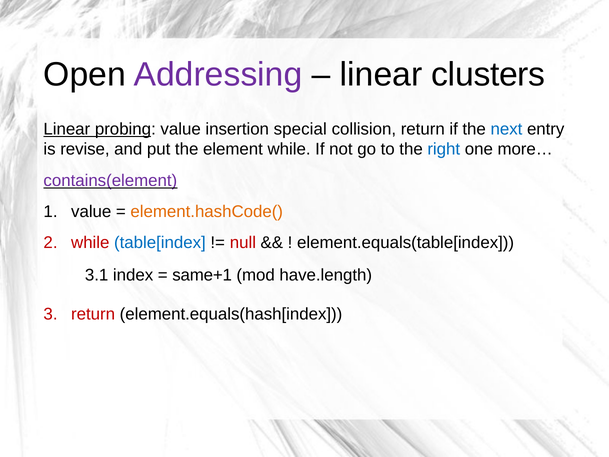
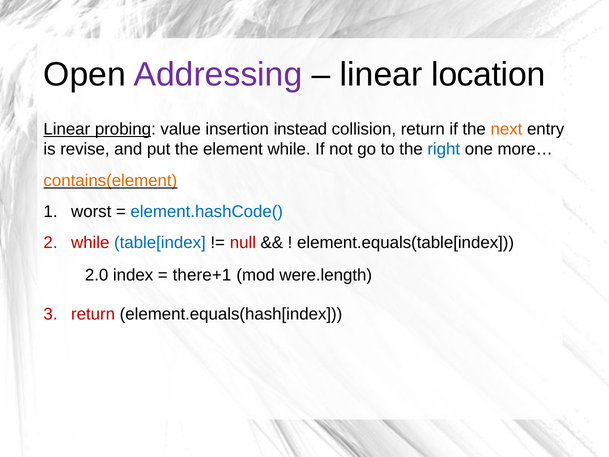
clusters: clusters -> location
special: special -> instead
next colour: blue -> orange
contains(element colour: purple -> orange
value at (91, 212): value -> worst
element.hashCode( colour: orange -> blue
3.1: 3.1 -> 2.0
same+1: same+1 -> there+1
have.length: have.length -> were.length
